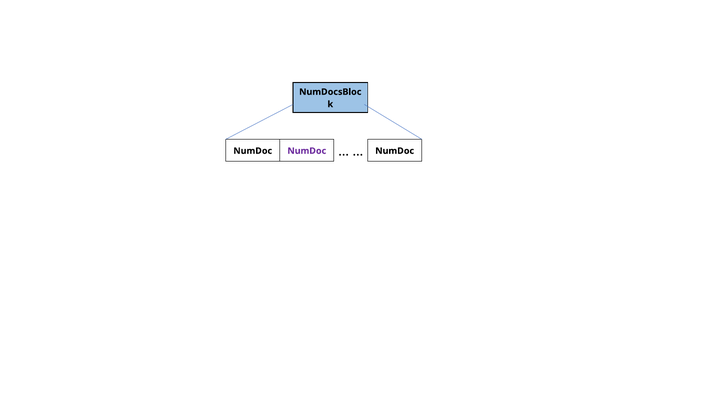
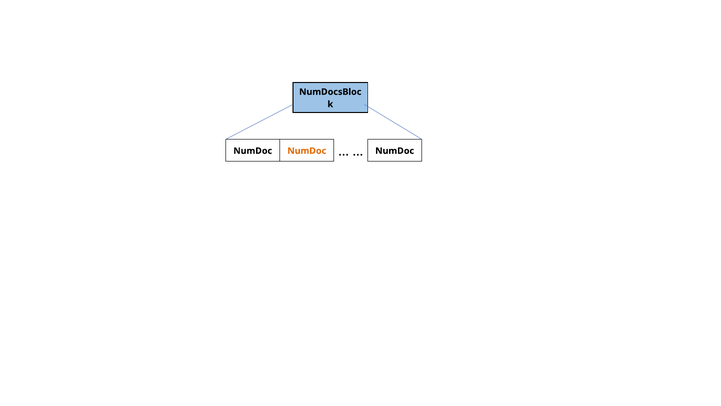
NumDoc at (307, 151) colour: purple -> orange
